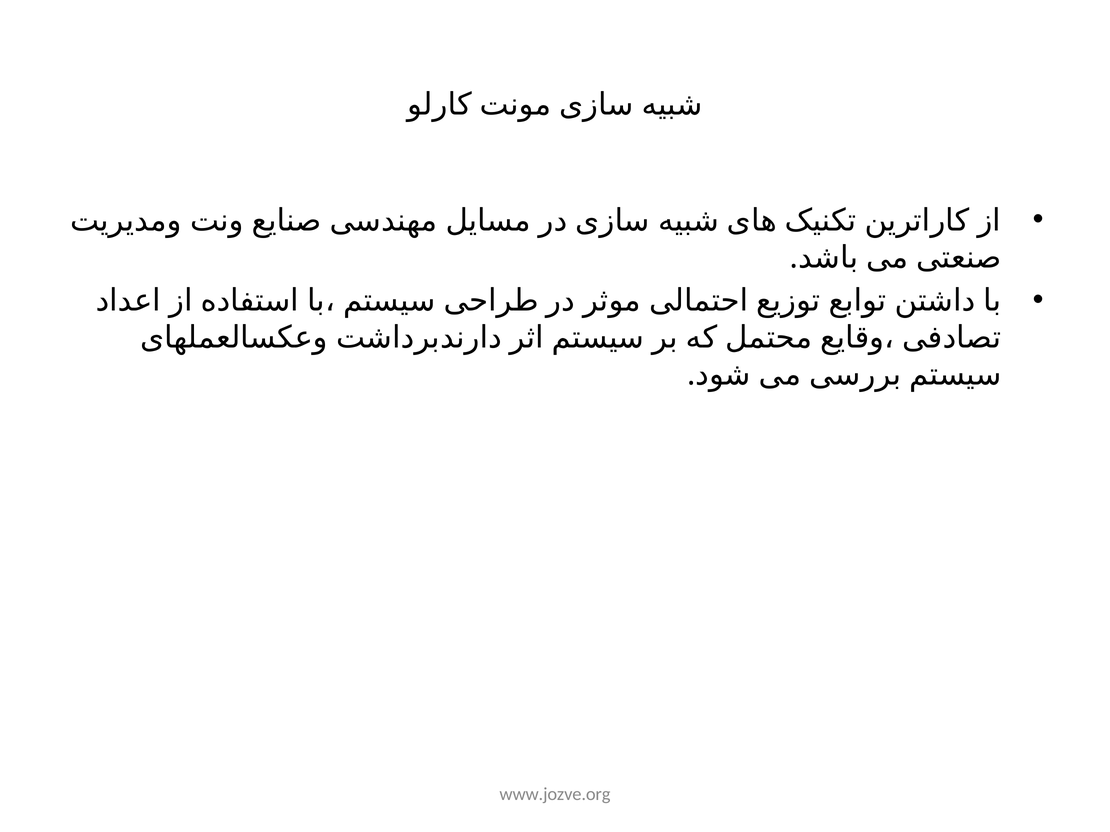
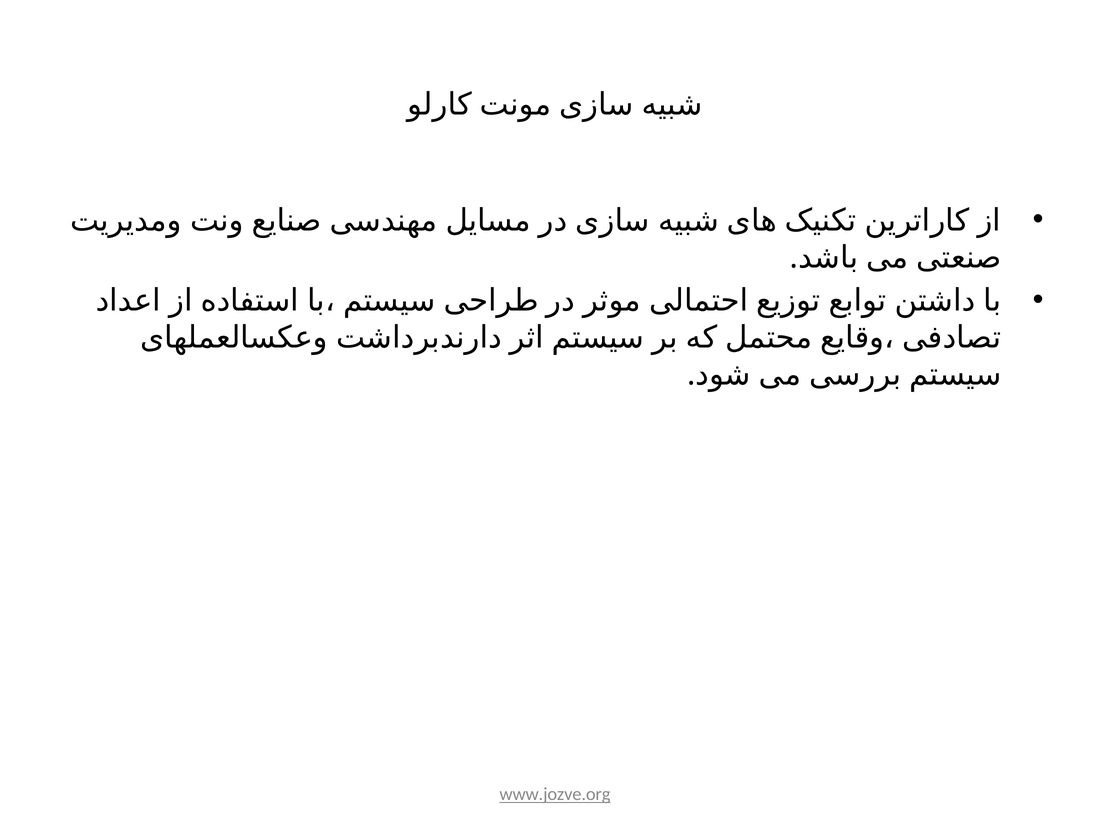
www.jozve.org underline: none -> present
